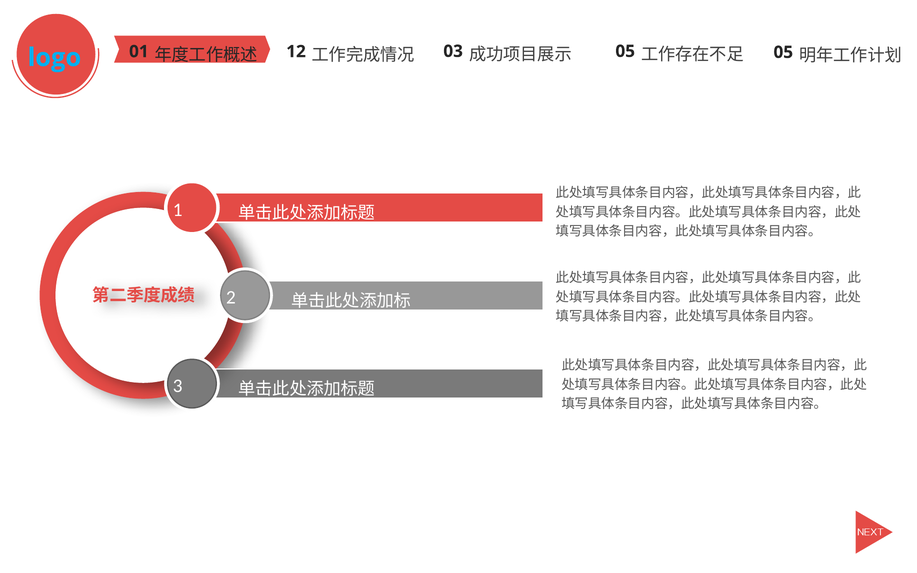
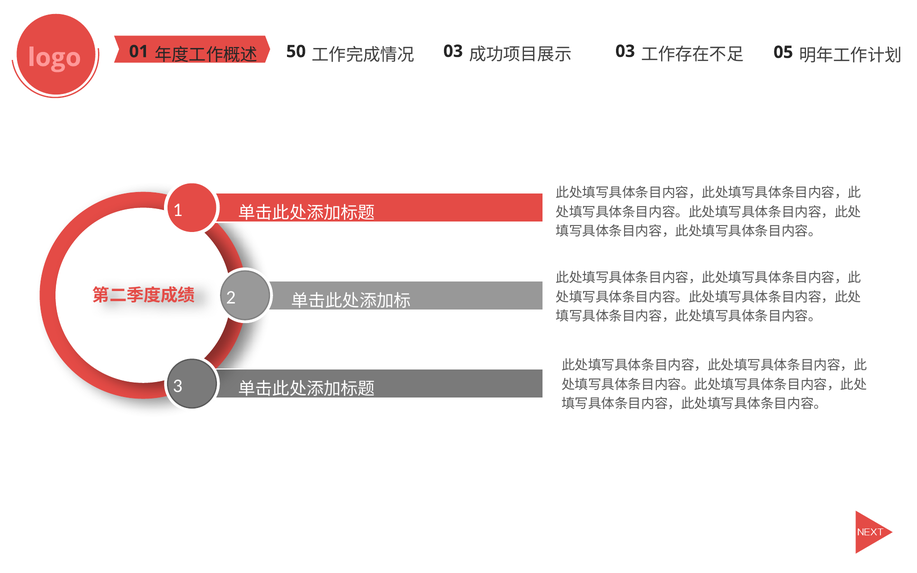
logo colour: light blue -> pink
12: 12 -> 50
05 at (625, 51): 05 -> 03
